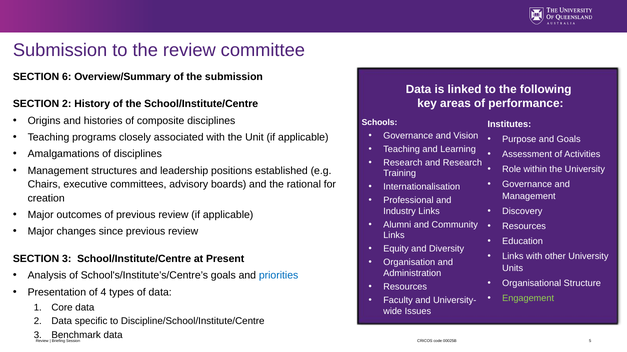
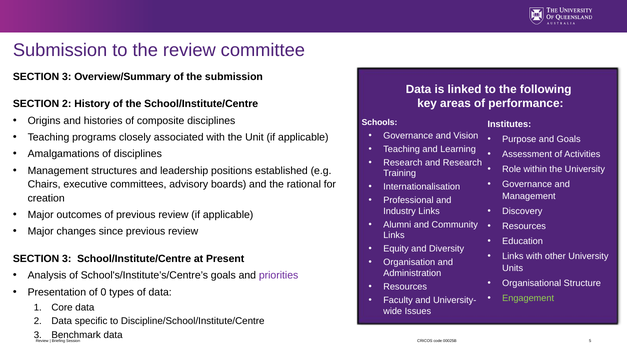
6 at (67, 77): 6 -> 3
priorities colour: blue -> purple
4: 4 -> 0
